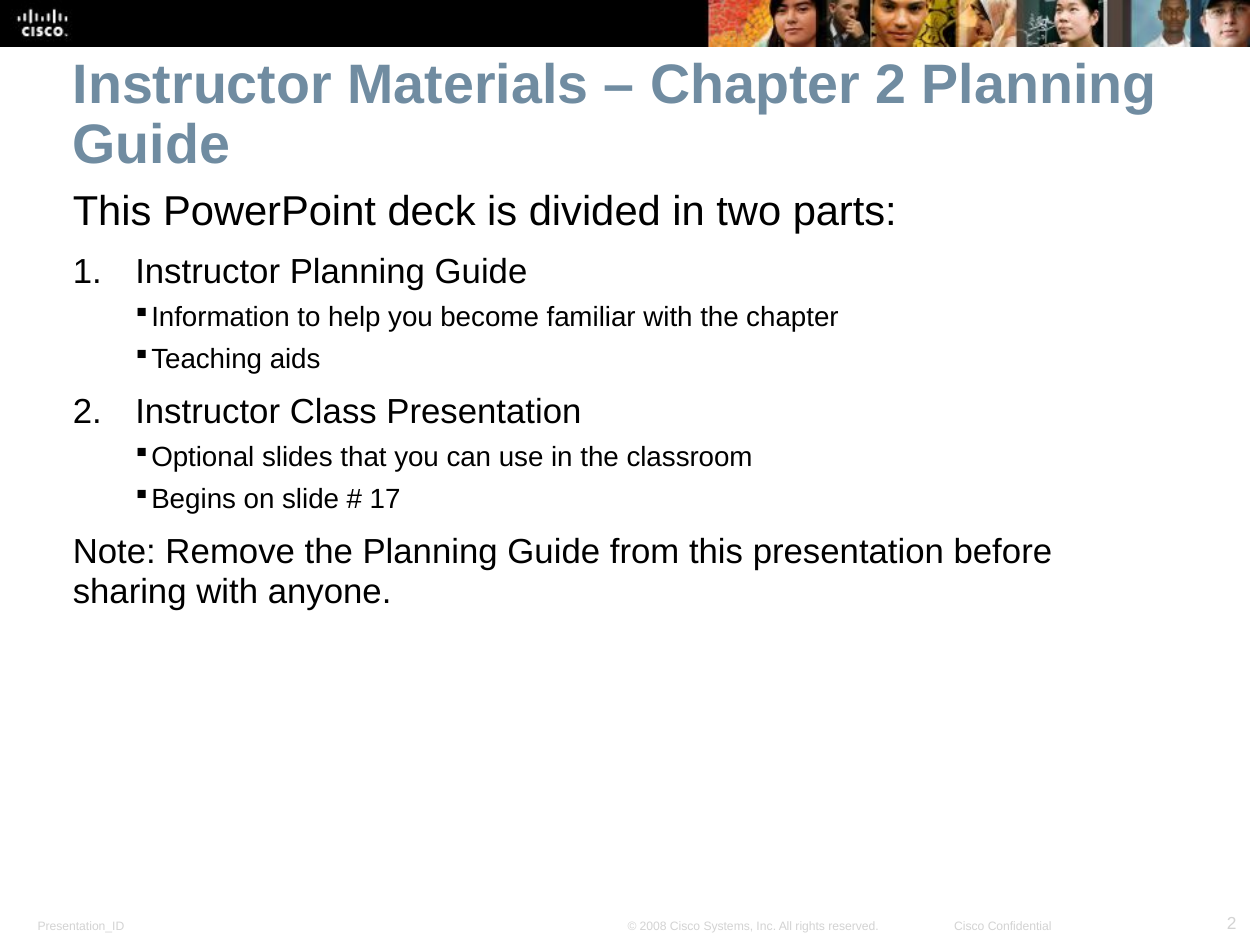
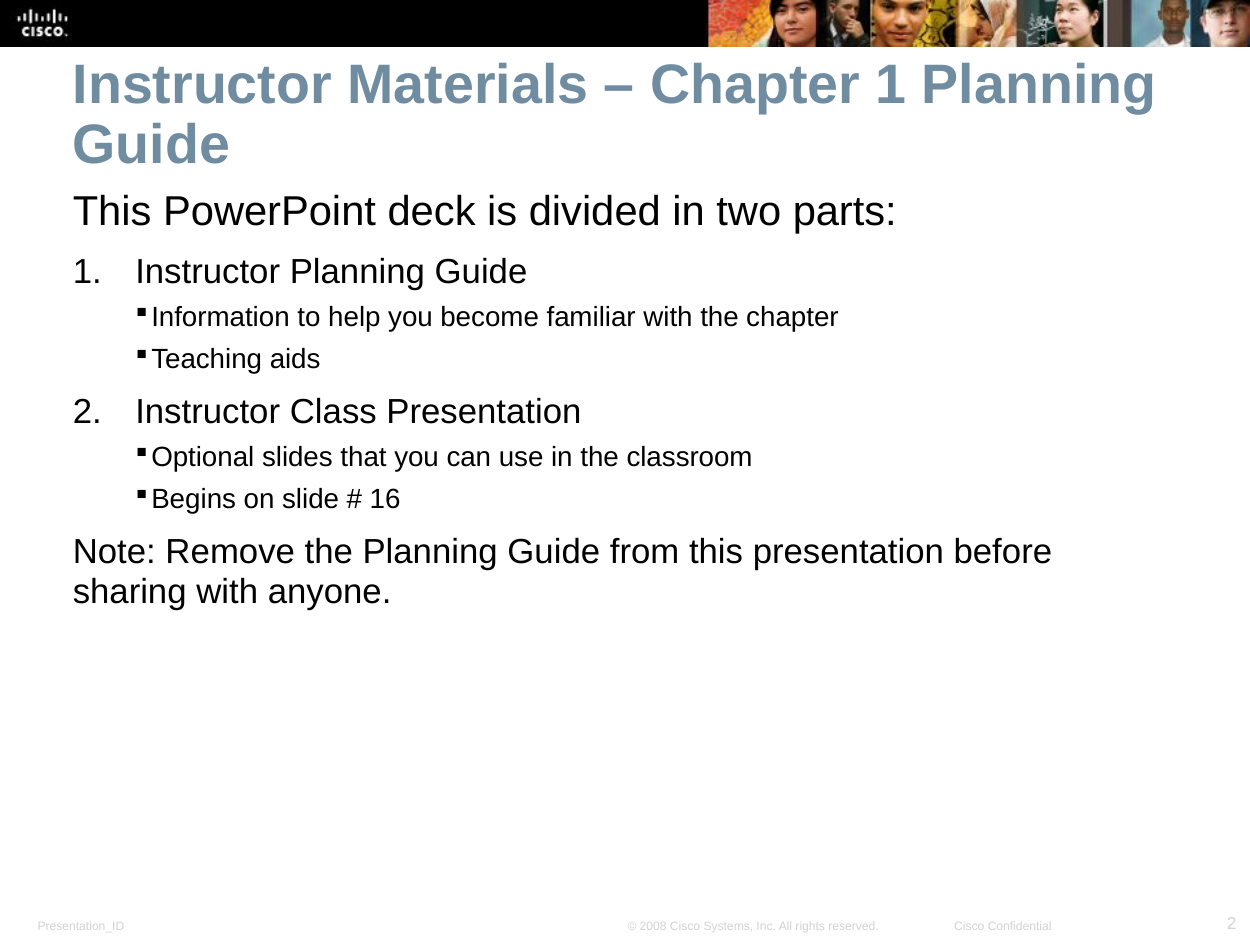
Chapter 2: 2 -> 1
17: 17 -> 16
